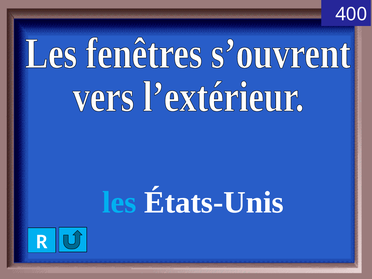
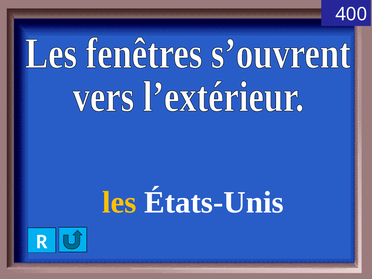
les colour: light blue -> yellow
